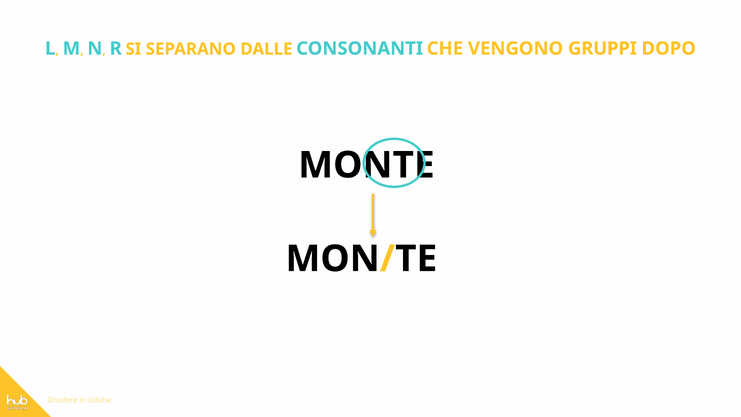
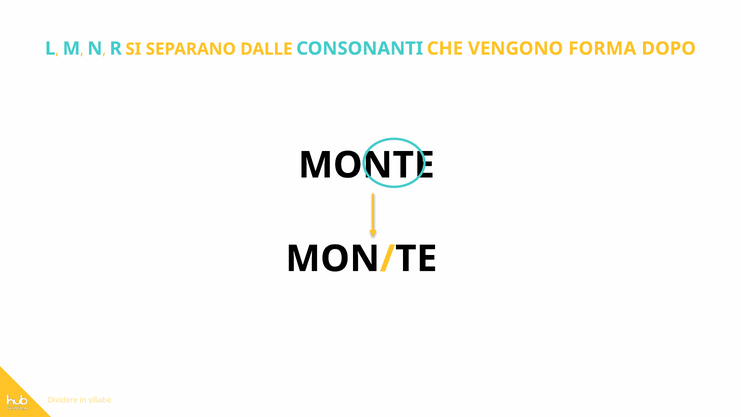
GRUPPI: GRUPPI -> FORMA
